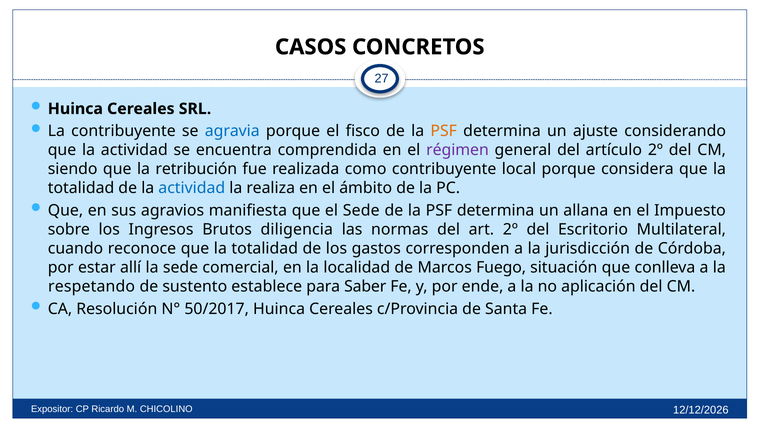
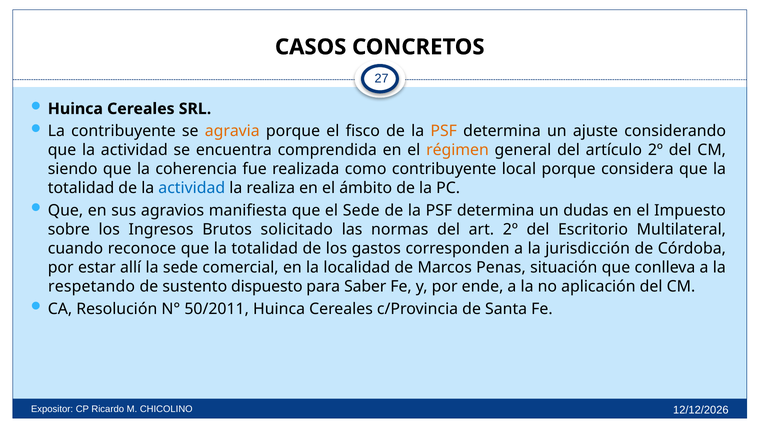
agravia colour: blue -> orange
régimen colour: purple -> orange
retribución: retribución -> coherencia
allana: allana -> dudas
diligencia: diligencia -> solicitado
Fuego: Fuego -> Penas
establece: establece -> dispuesto
50/2017: 50/2017 -> 50/2011
